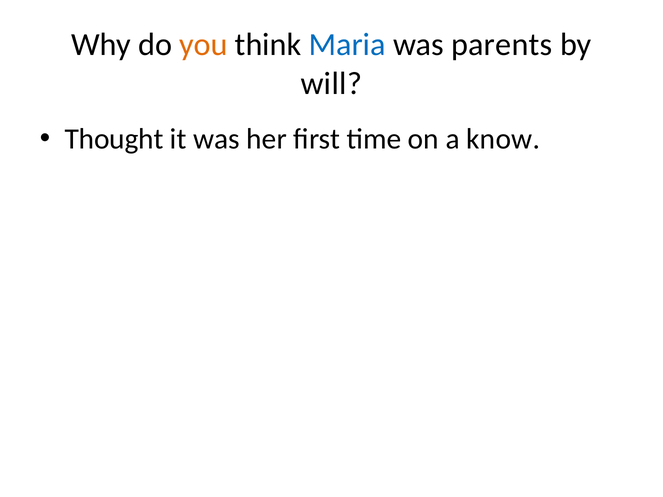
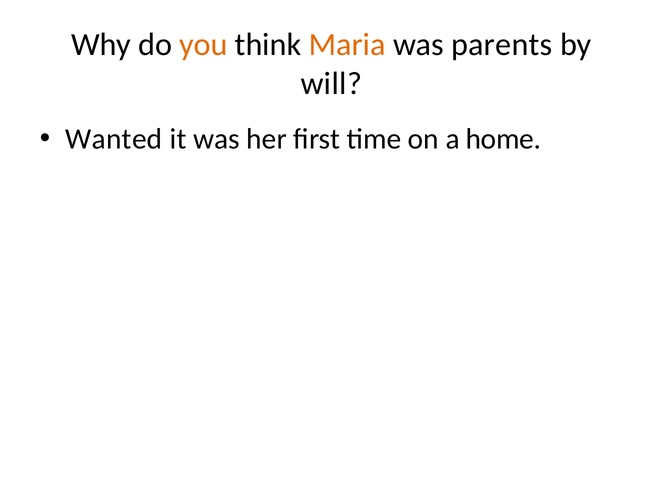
Maria colour: blue -> orange
Thought: Thought -> Wanted
know: know -> home
